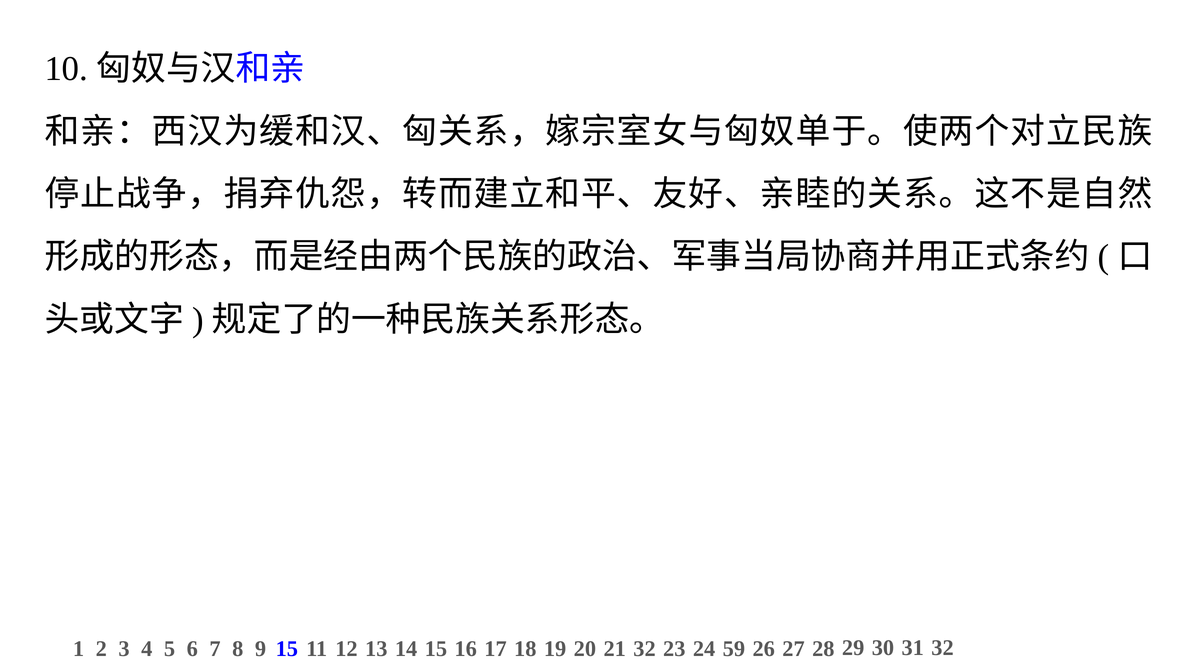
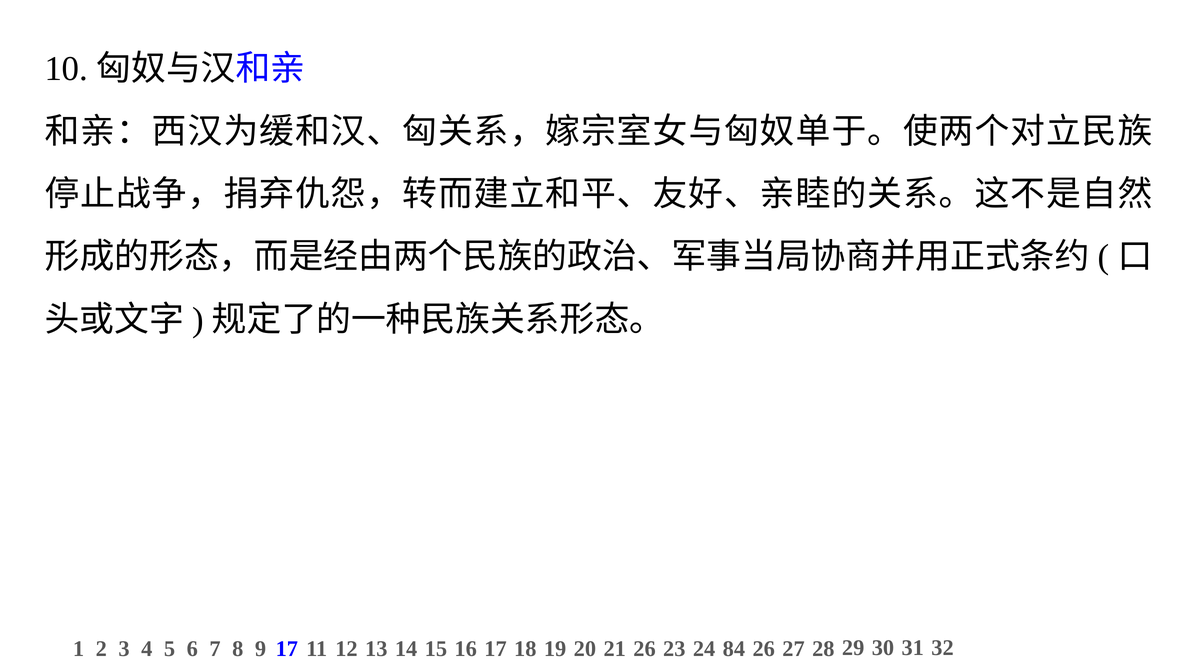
9 15: 15 -> 17
21 32: 32 -> 26
59: 59 -> 84
